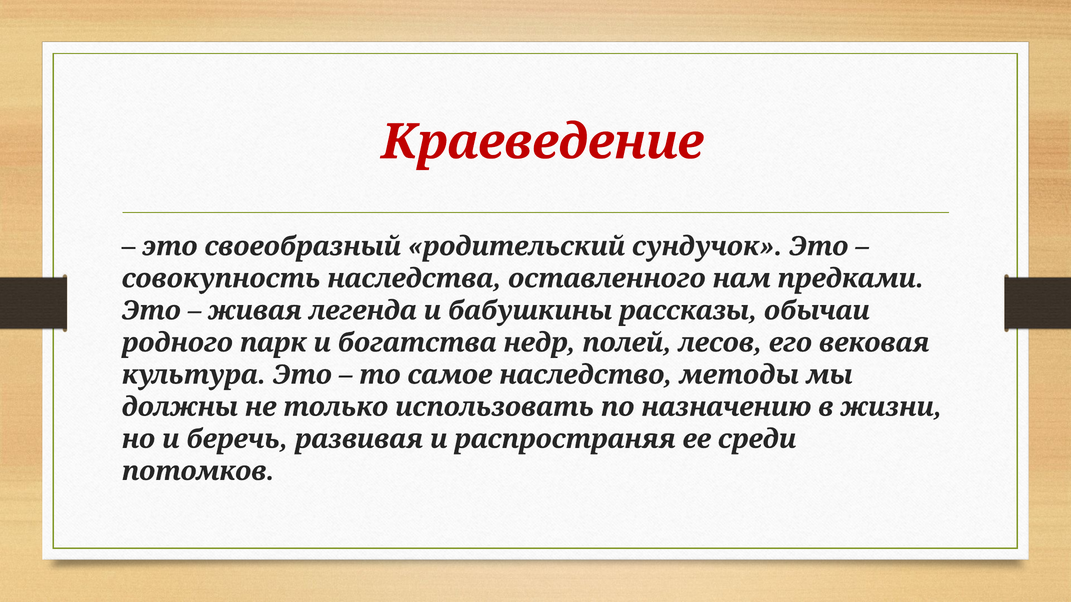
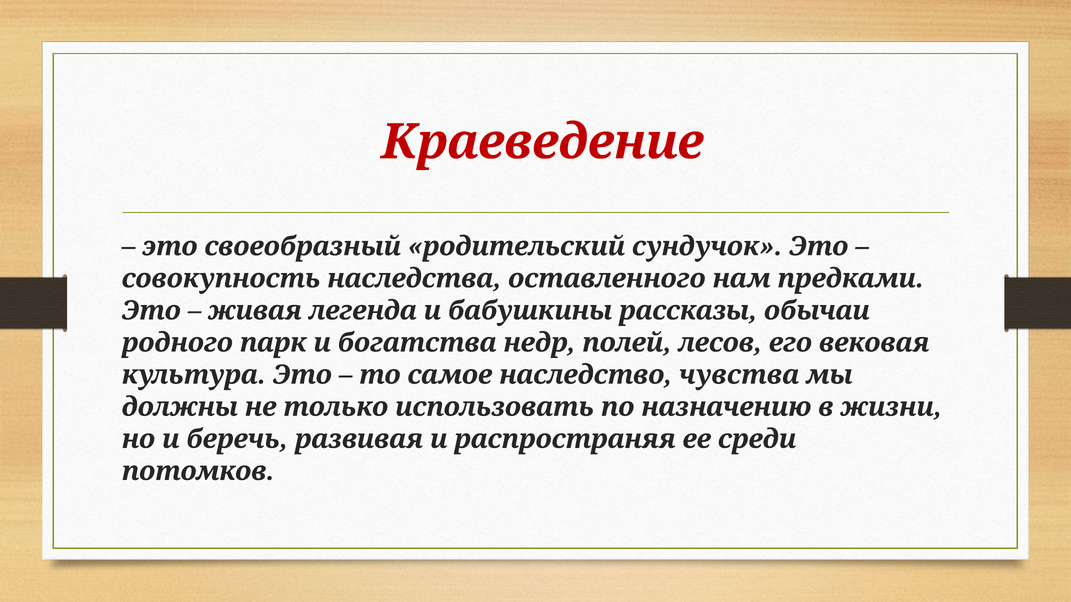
методы: методы -> чувства
